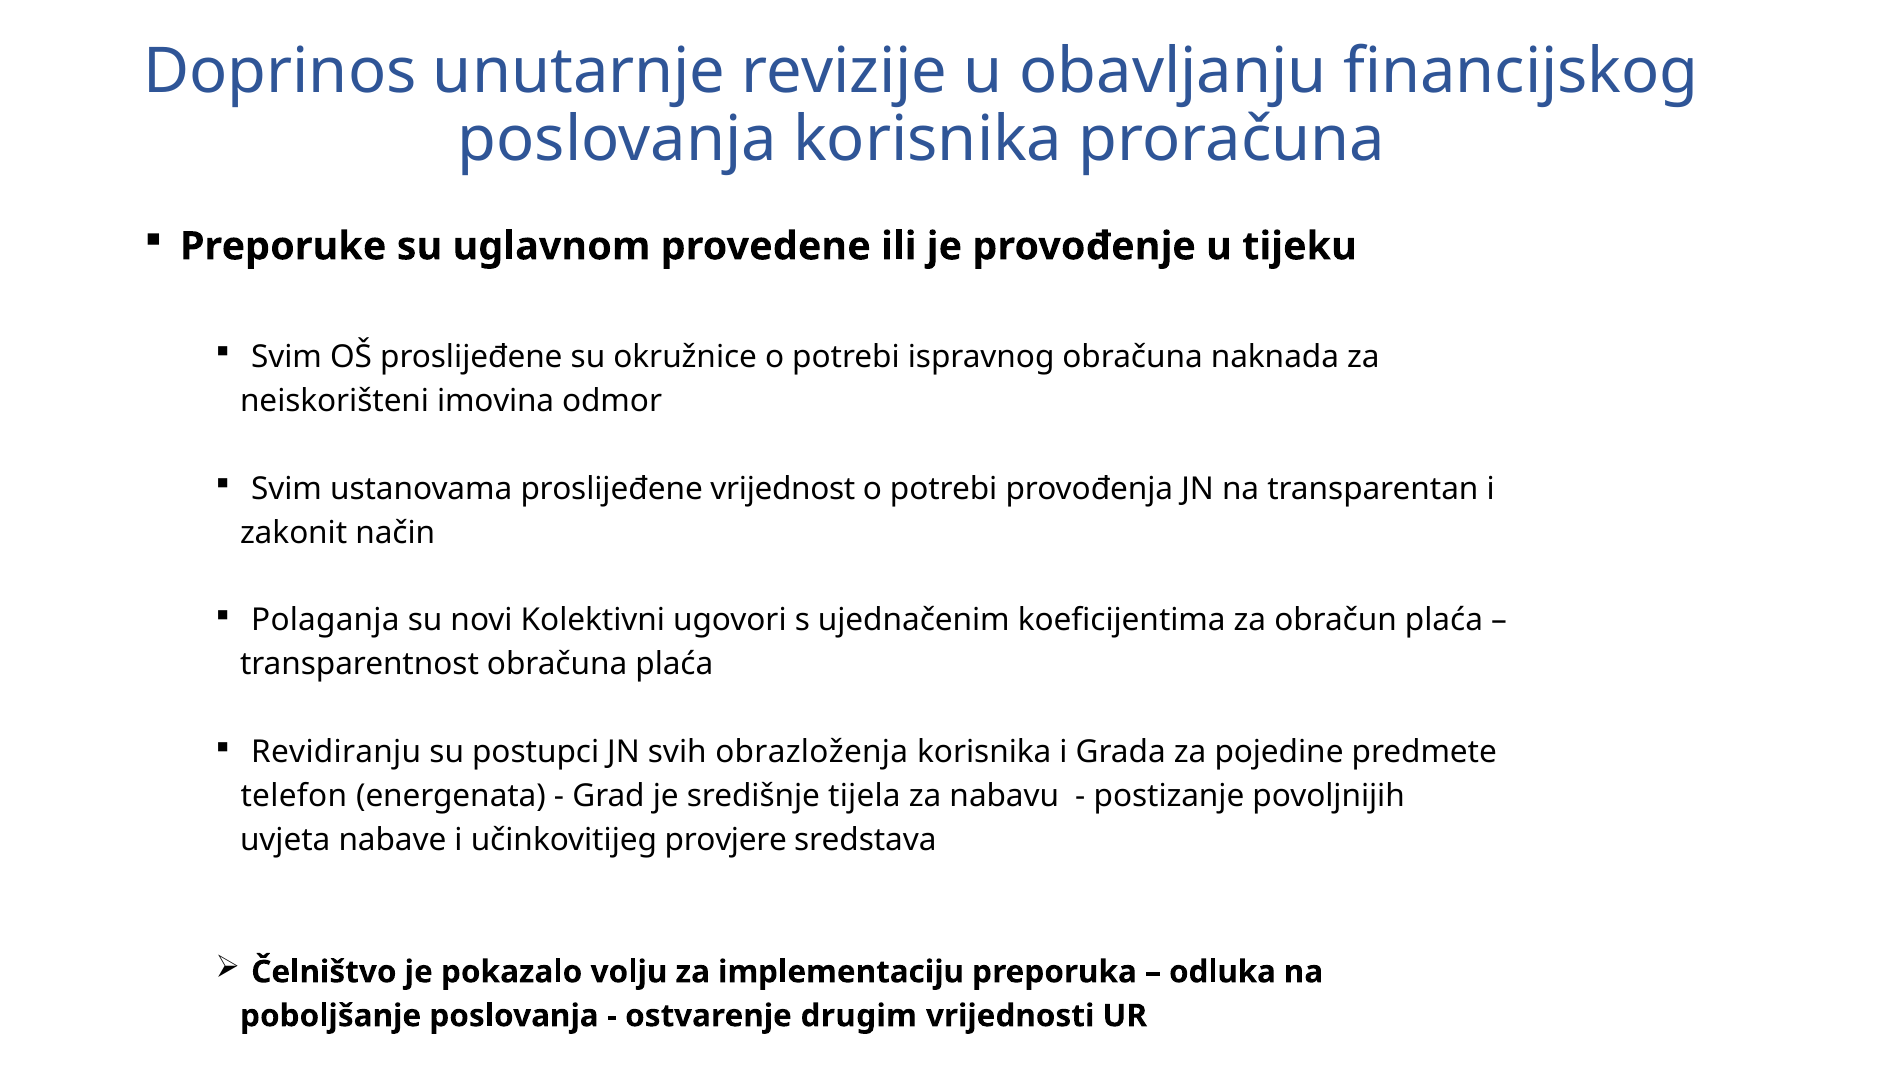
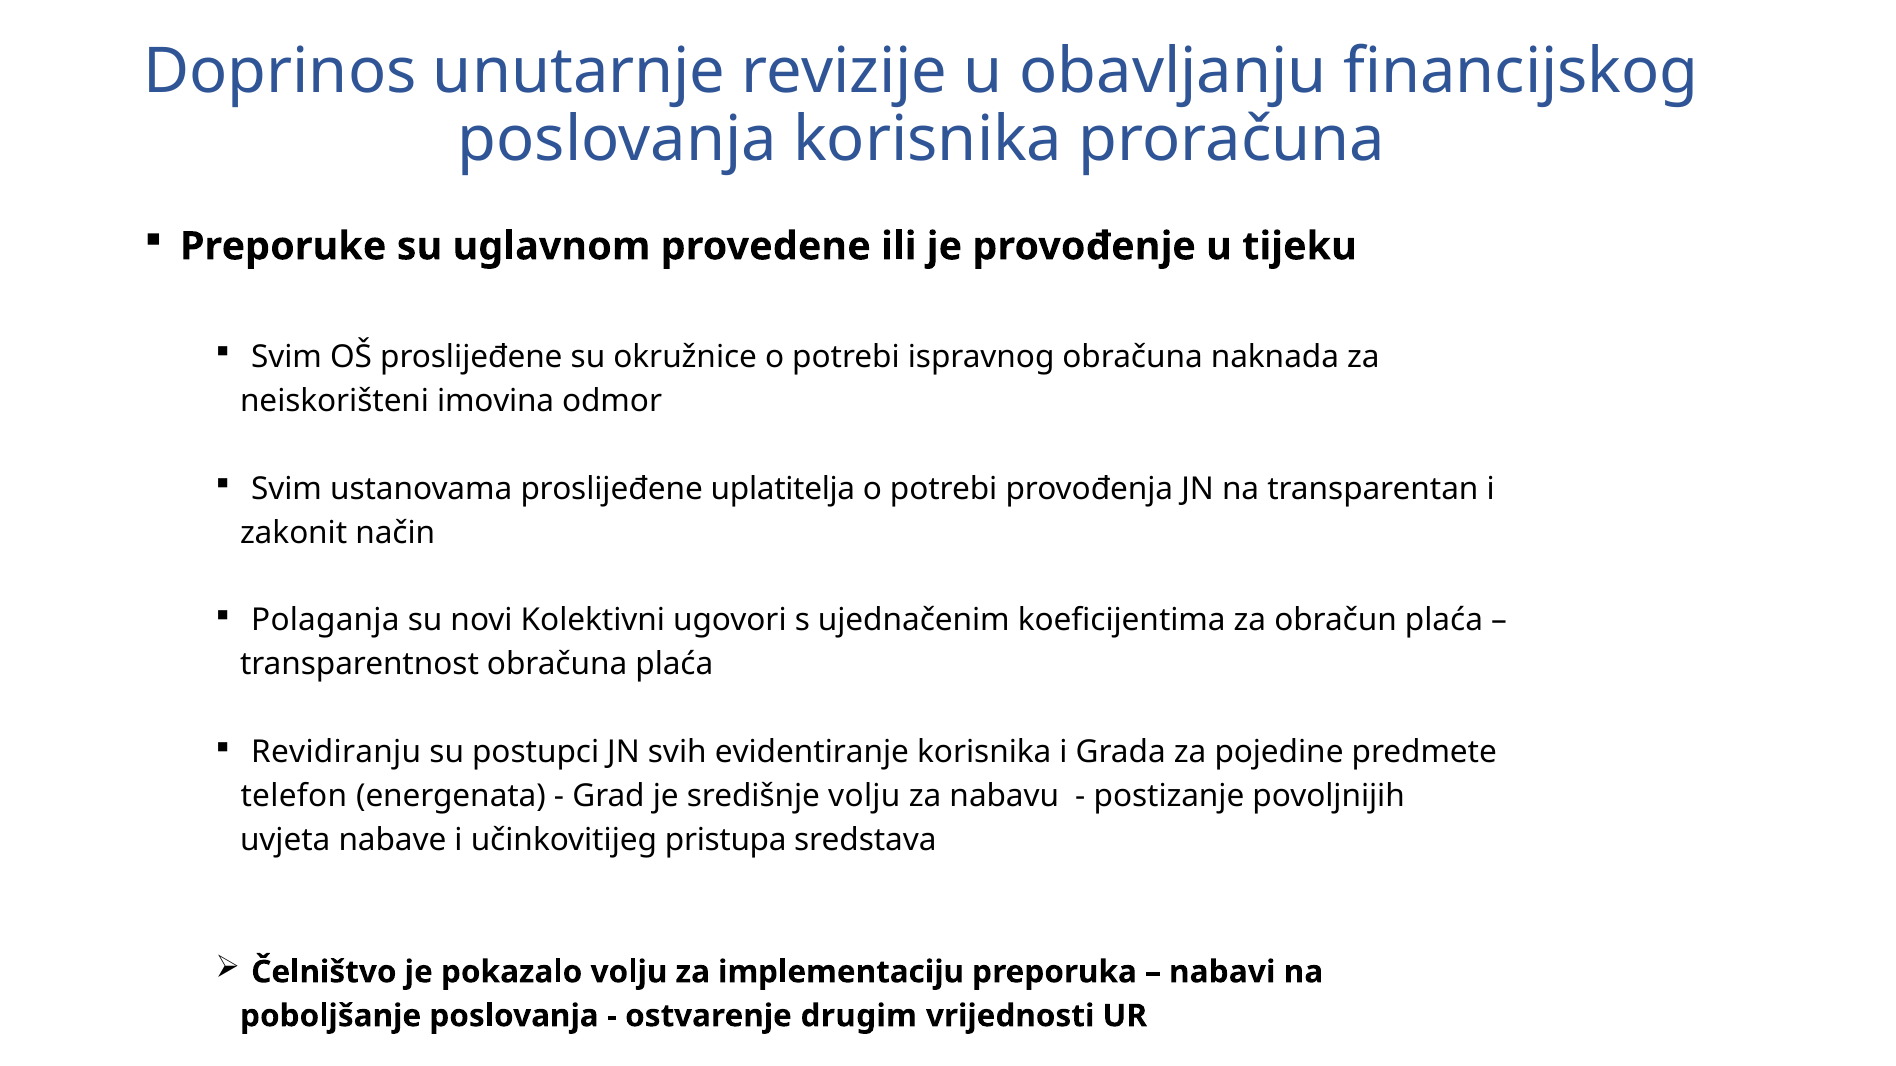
vrijednost: vrijednost -> uplatitelja
obrazloženja: obrazloženja -> evidentiranje
središnje tijela: tijela -> volju
provjere: provjere -> pristupa
odluka: odluka -> nabavi
